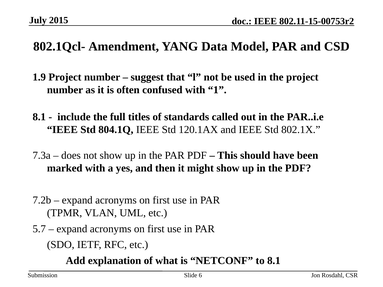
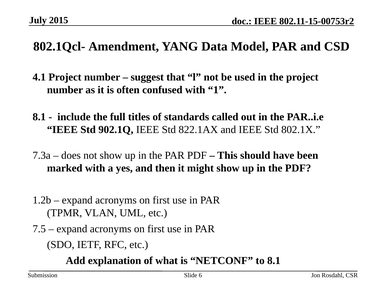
1.9: 1.9 -> 4.1
804.1Q: 804.1Q -> 902.1Q
120.1AX: 120.1AX -> 822.1AX
7.2b: 7.2b -> 1.2b
5.7: 5.7 -> 7.5
